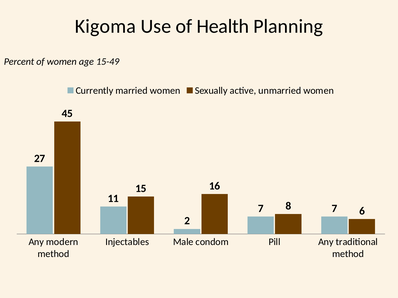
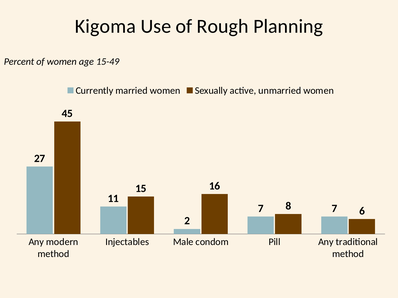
Health: Health -> Rough
